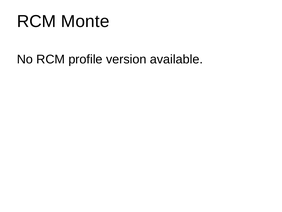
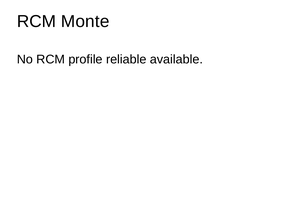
version: version -> reliable
